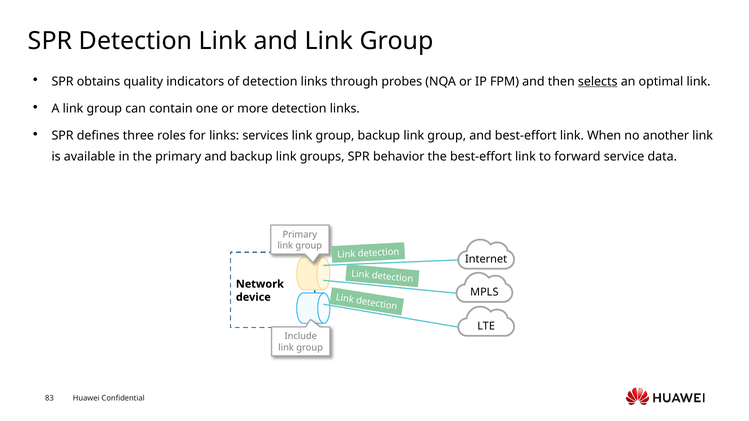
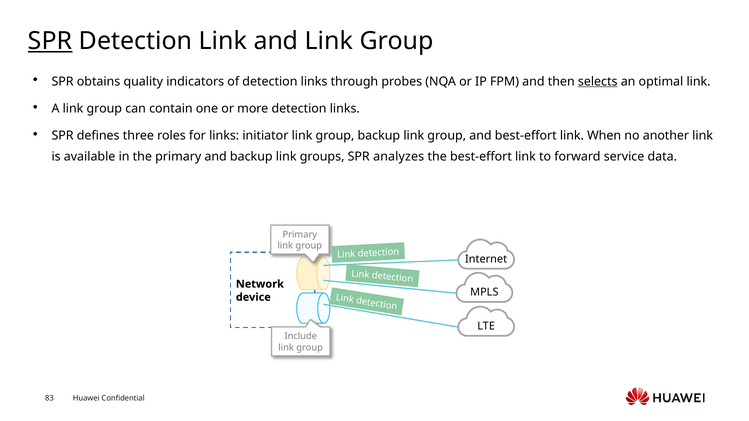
SPR at (50, 41) underline: none -> present
services: services -> initiator
behavior: behavior -> analyzes
